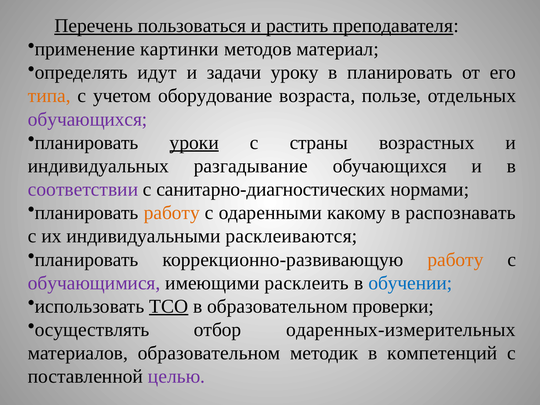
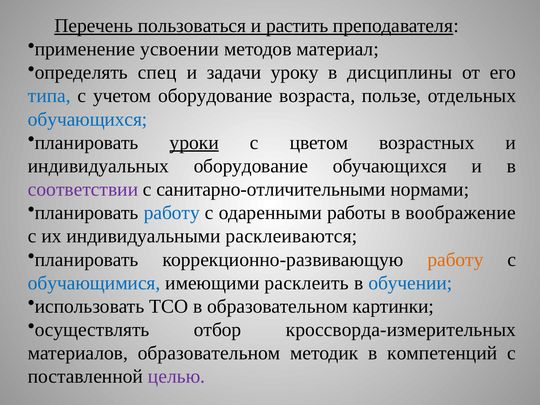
картинки: картинки -> усвоении
идут: идут -> спец
в планировать: планировать -> дисциплины
типа colour: orange -> blue
обучающихся at (88, 119) colour: purple -> blue
страны: страны -> цветом
индивидуальных разгадывание: разгадывание -> оборудование
санитарно-диагностических: санитарно-диагностических -> санитарно-отличительными
работу at (172, 213) colour: orange -> blue
какому: какому -> работы
распознавать: распознавать -> воображение
обучающимися colour: purple -> blue
ТСО underline: present -> none
проверки: проверки -> картинки
одаренных-измерительных: одаренных-измерительных -> кроссворда-измерительных
